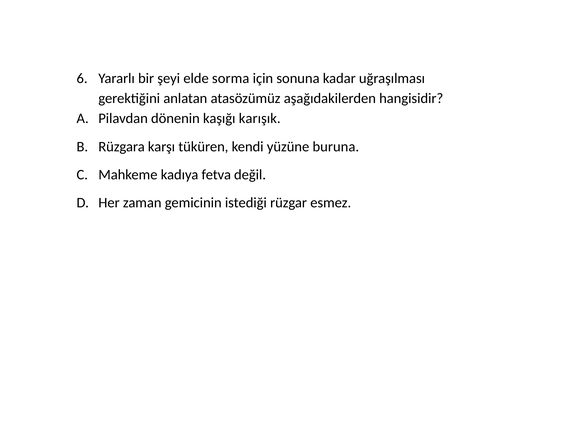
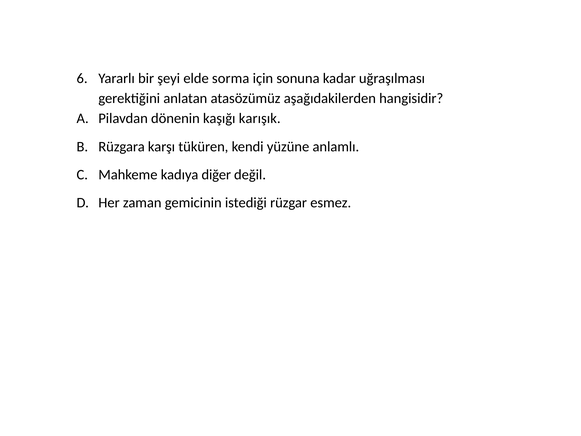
buruna: buruna -> anlamlı
fetva: fetva -> diğer
